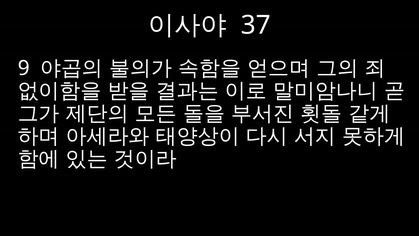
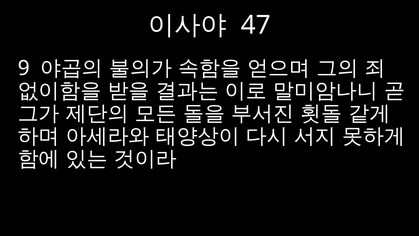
37: 37 -> 47
